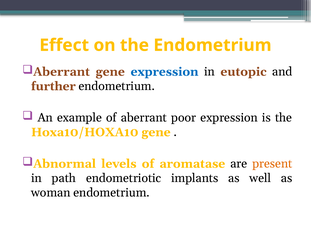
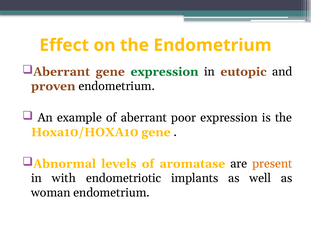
expression at (165, 72) colour: blue -> green
further: further -> proven
path: path -> with
